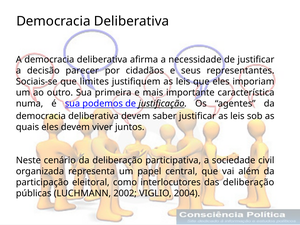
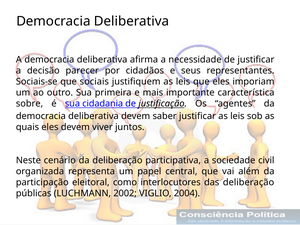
limites: limites -> sociais
numa: numa -> sobre
podemos: podemos -> cidadania
